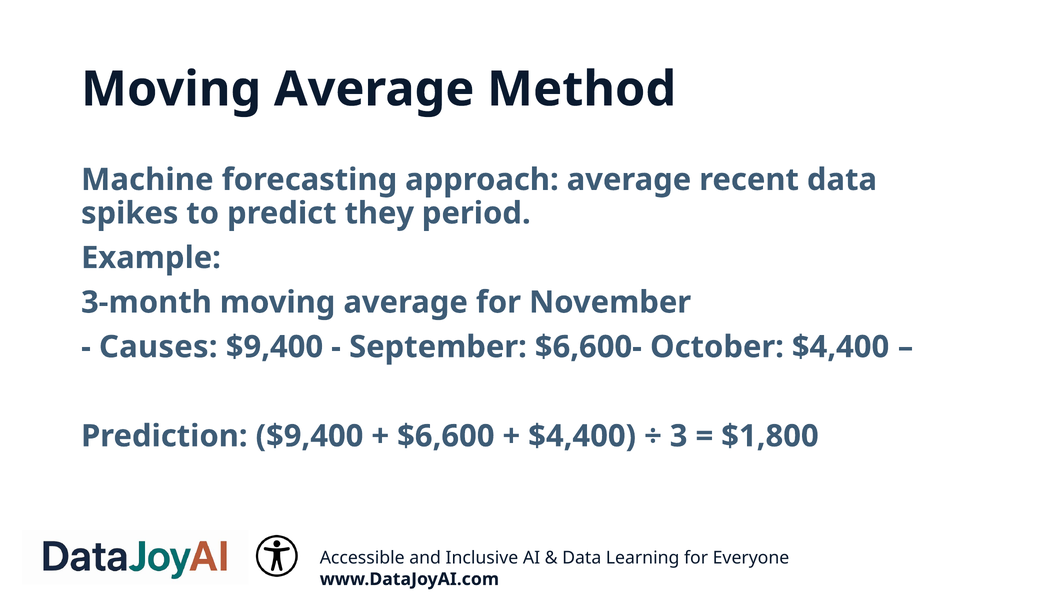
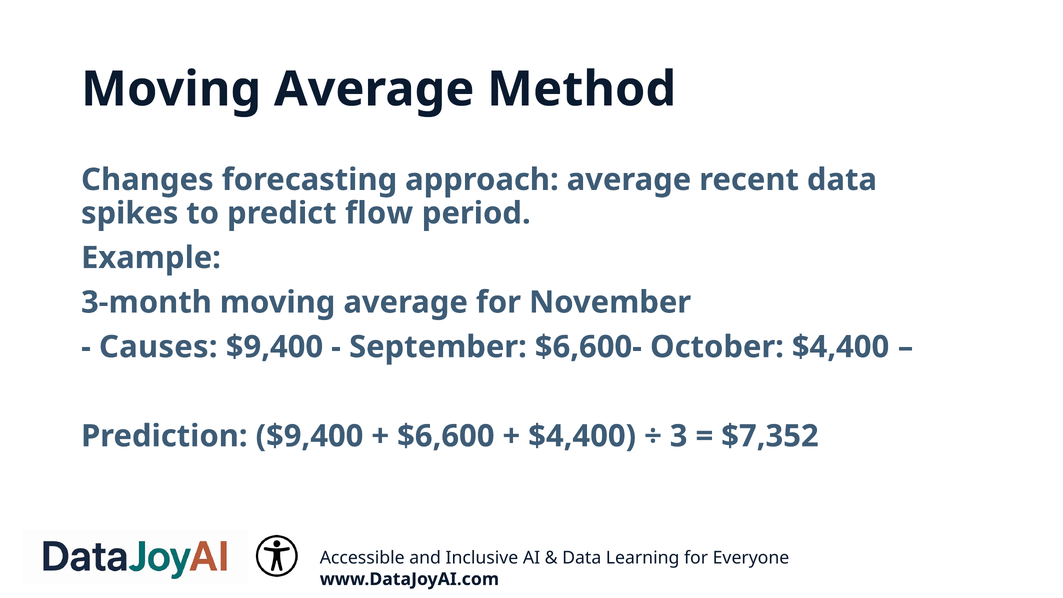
Machine: Machine -> Changes
they: they -> flow
$1,800: $1,800 -> $7,352
